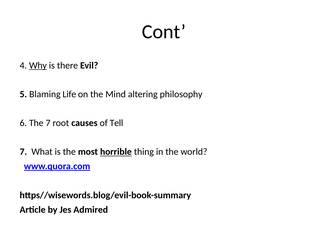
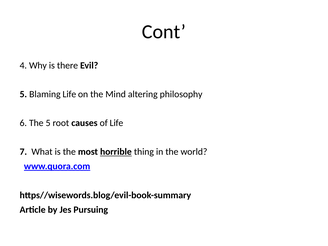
Why underline: present -> none
The 7: 7 -> 5
of Tell: Tell -> Life
Admired: Admired -> Pursuing
